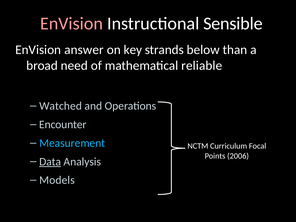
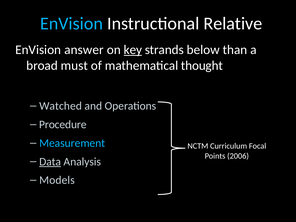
EnVision at (71, 23) colour: pink -> light blue
Sensible: Sensible -> Relative
key underline: none -> present
need: need -> must
reliable: reliable -> thought
Encounter: Encounter -> Procedure
